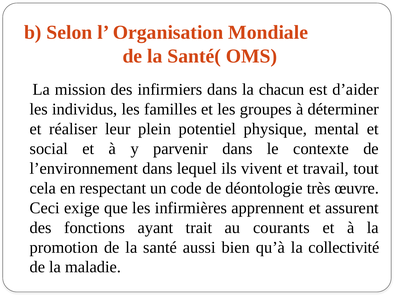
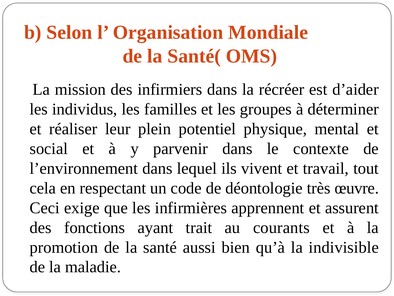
chacun: chacun -> récréer
collectivité: collectivité -> indivisible
